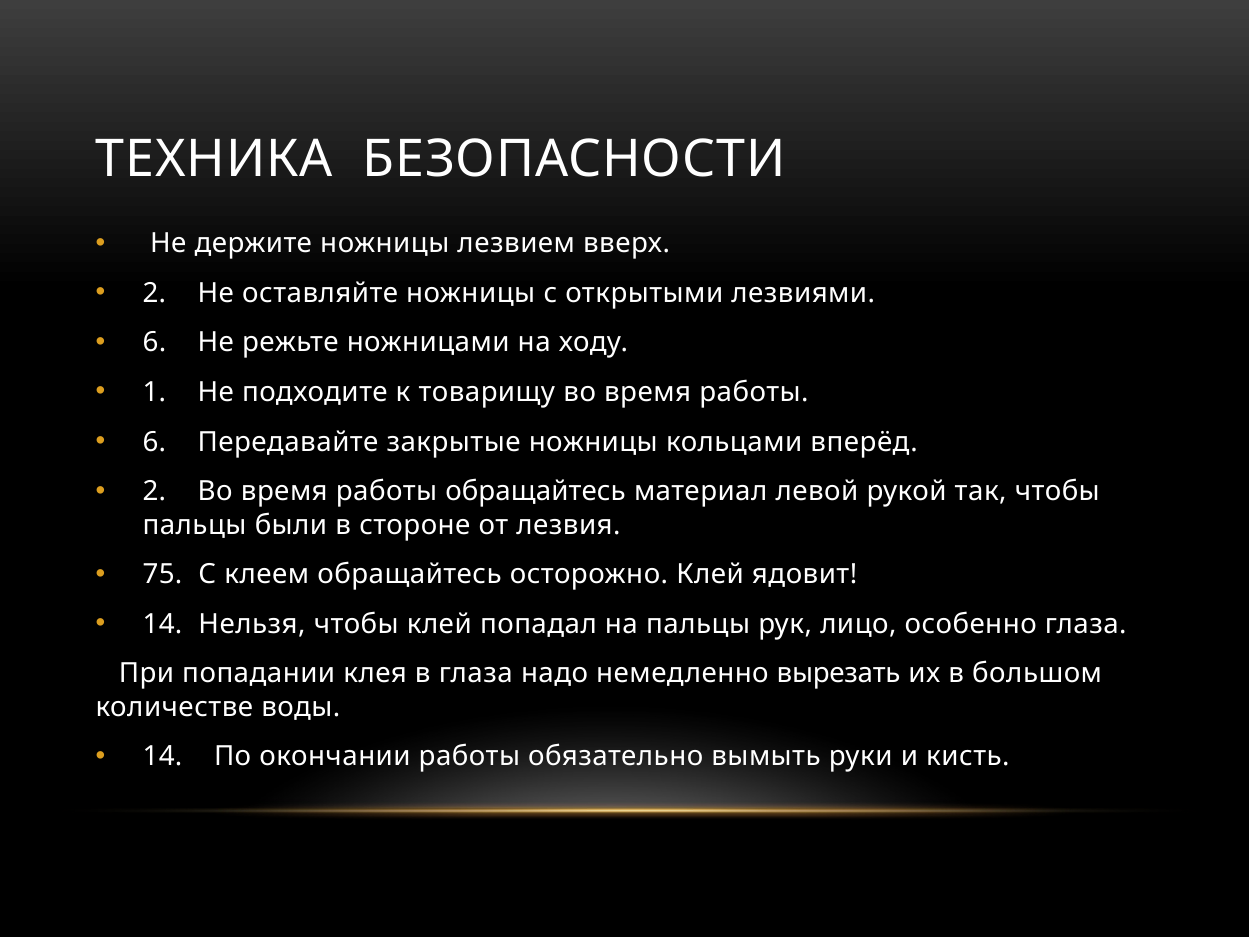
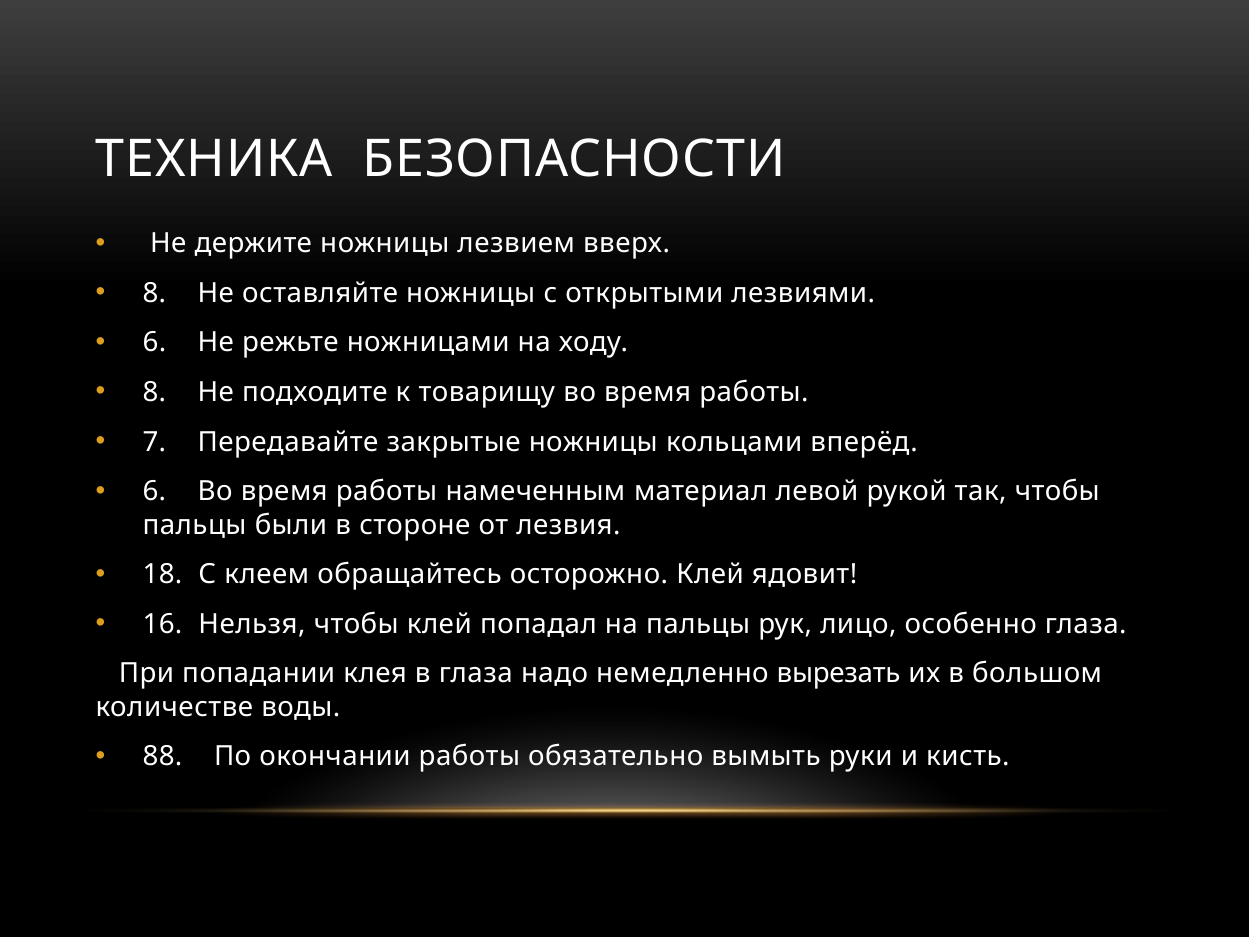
2 at (154, 293): 2 -> 8
1 at (154, 392): 1 -> 8
6 at (154, 442): 6 -> 7
2 at (154, 491): 2 -> 6
работы обращайтесь: обращайтесь -> намеченным
75: 75 -> 18
14 at (162, 624): 14 -> 16
14 at (162, 757): 14 -> 88
